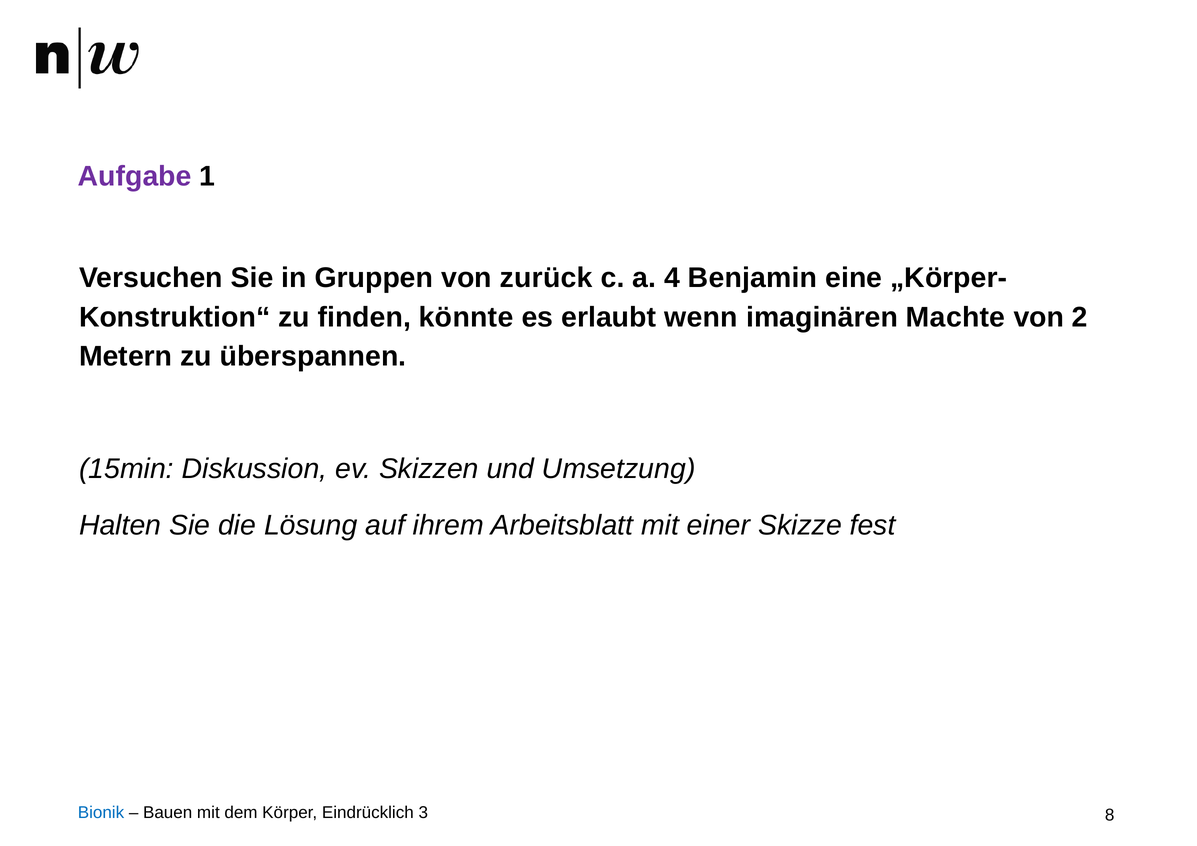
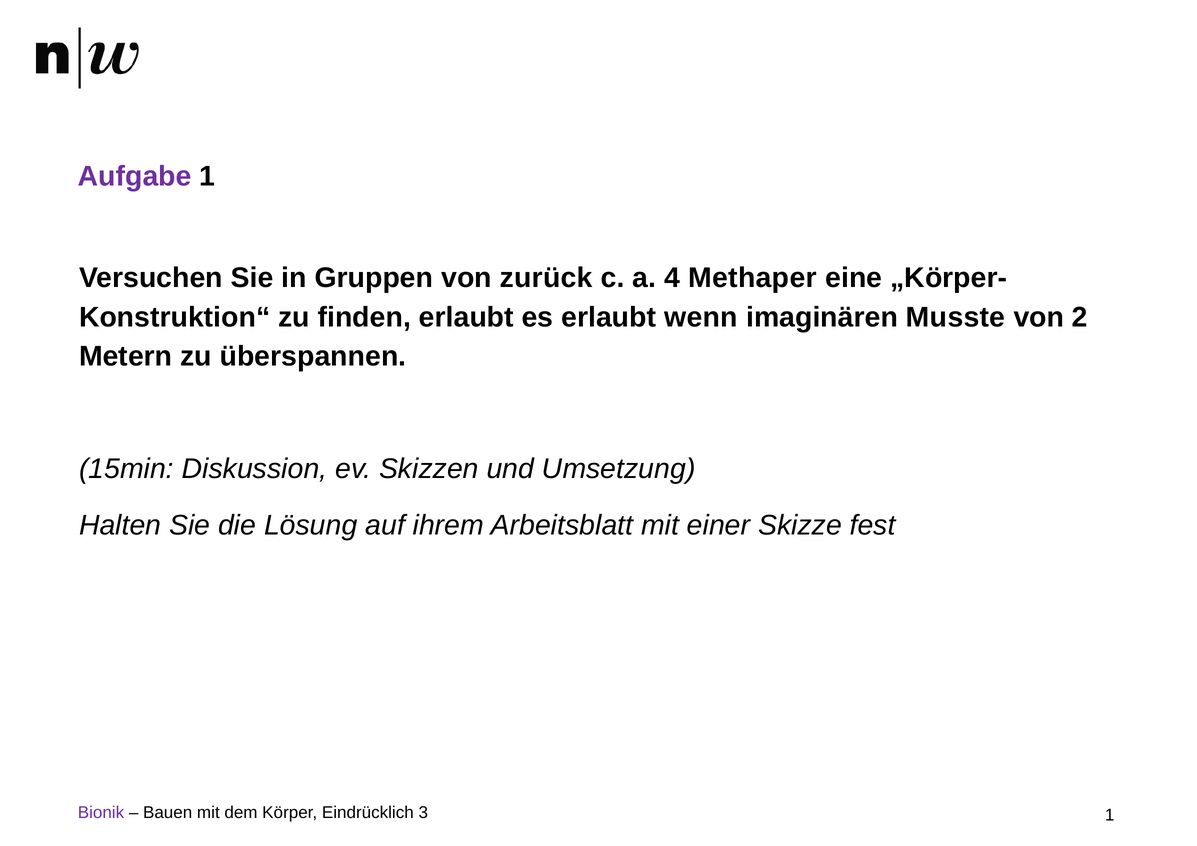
Benjamin: Benjamin -> Methaper
finden könnte: könnte -> erlaubt
Machte: Machte -> Musste
Bionik colour: blue -> purple
3 8: 8 -> 1
